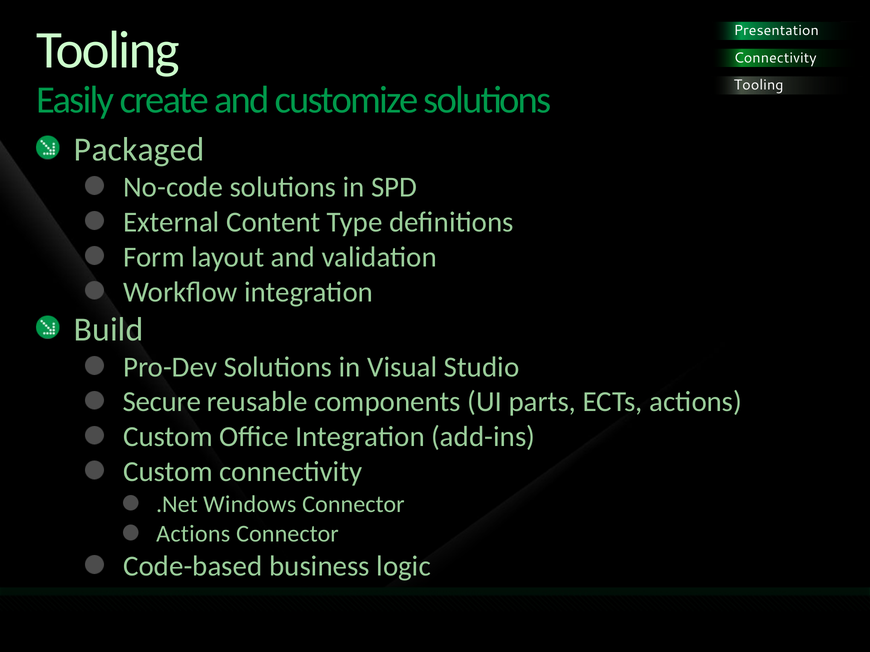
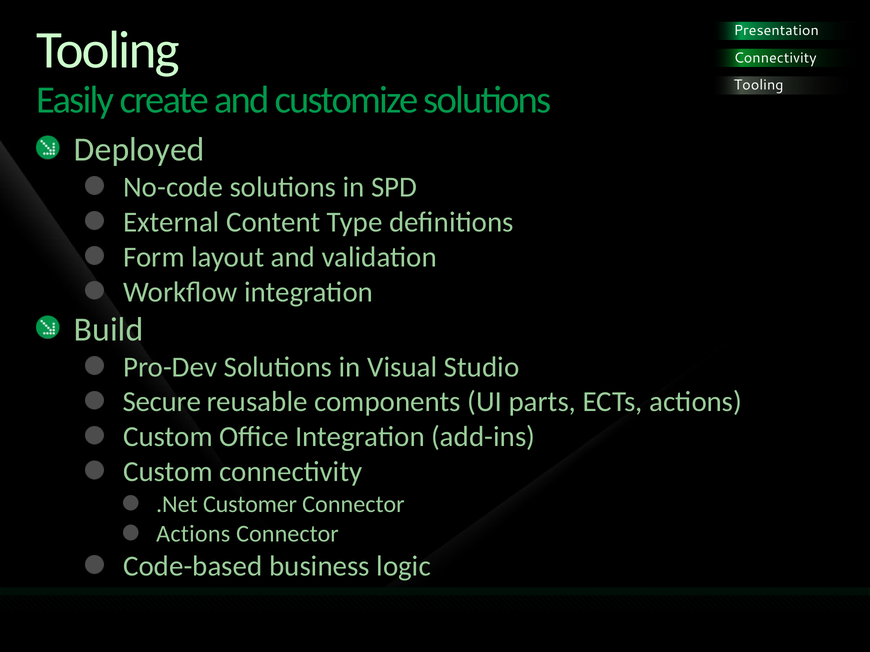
Packaged: Packaged -> Deployed
Windows: Windows -> Customer
